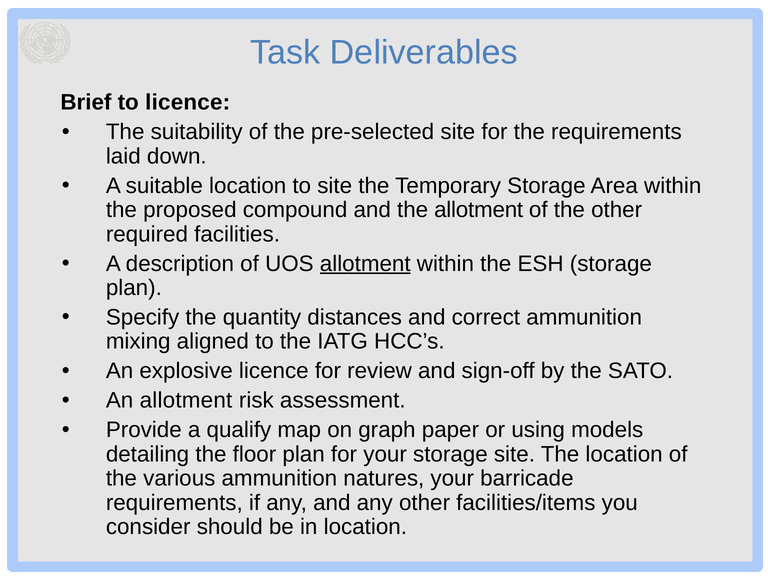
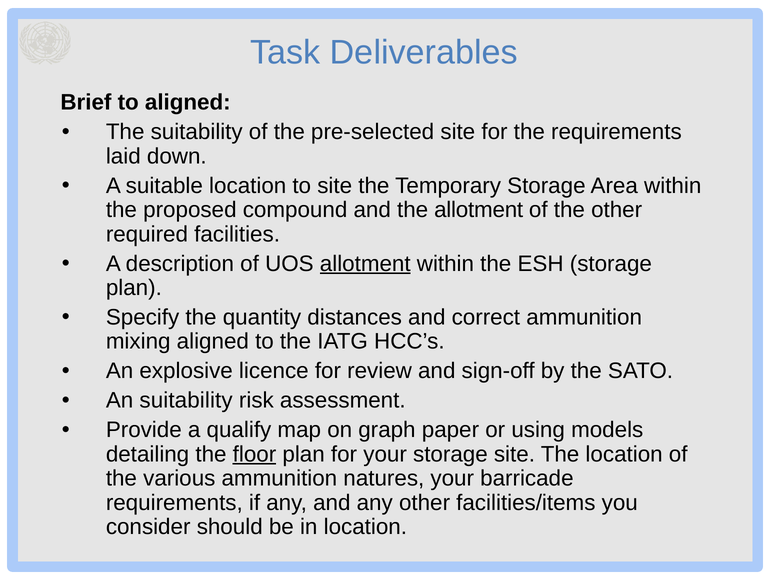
to licence: licence -> aligned
An allotment: allotment -> suitability
floor underline: none -> present
